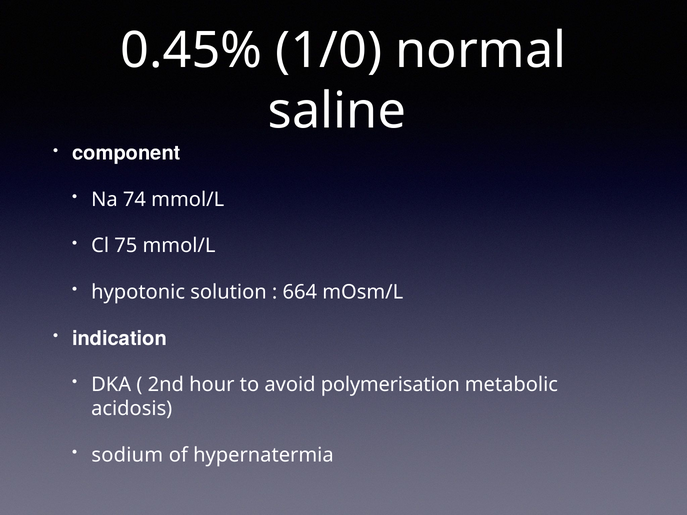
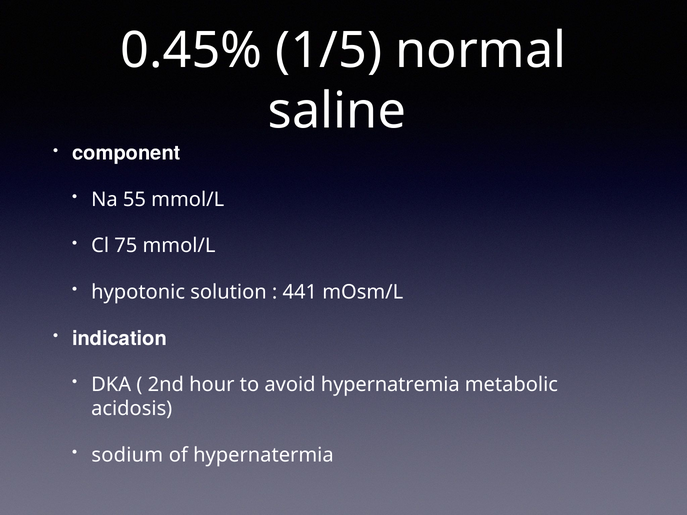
1/0: 1/0 -> 1/5
74: 74 -> 55
664: 664 -> 441
polymerisation: polymerisation -> hypernatremia
